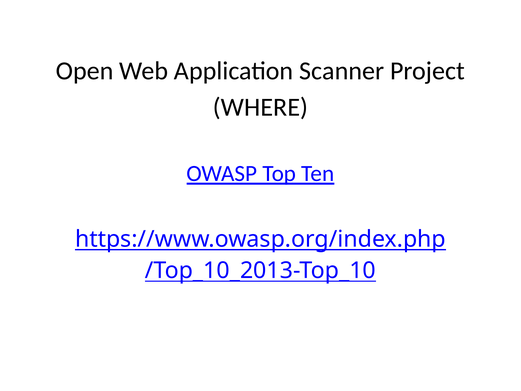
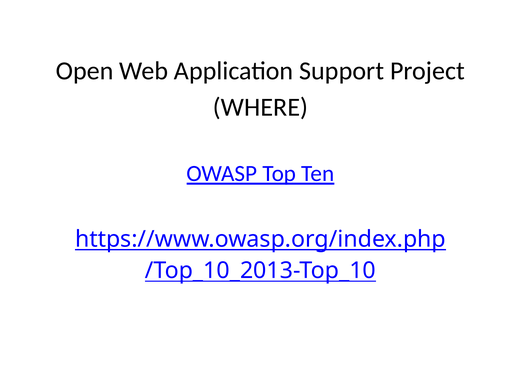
Scanner: Scanner -> Support
